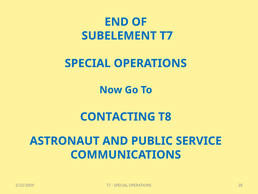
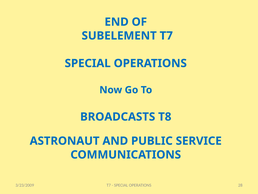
CONTACTING: CONTACTING -> BROADCASTS
